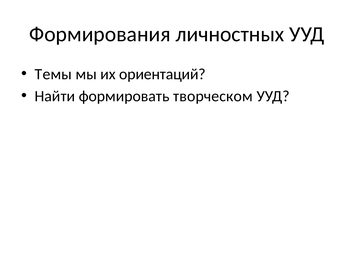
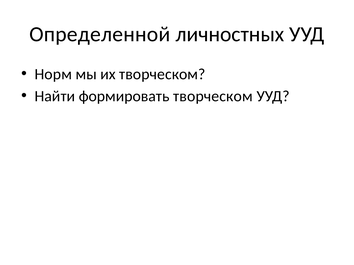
Формирования: Формирования -> Определенной
Темы: Темы -> Норм
их ориентаций: ориентаций -> творческом
